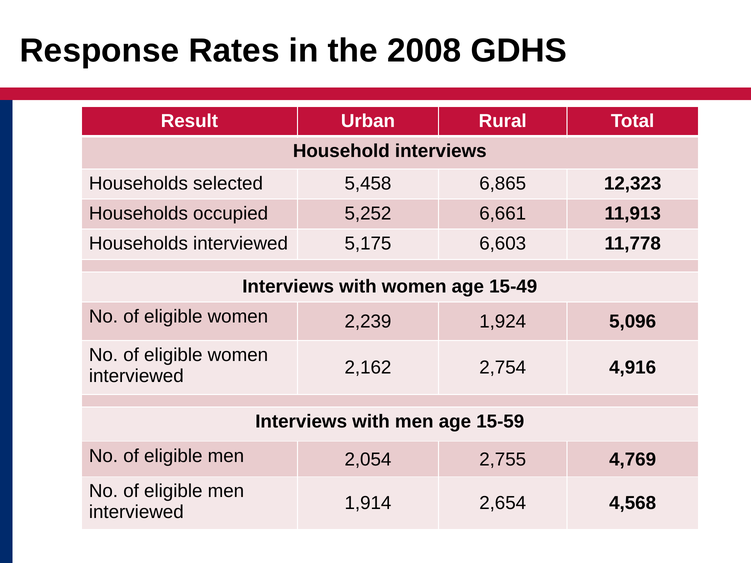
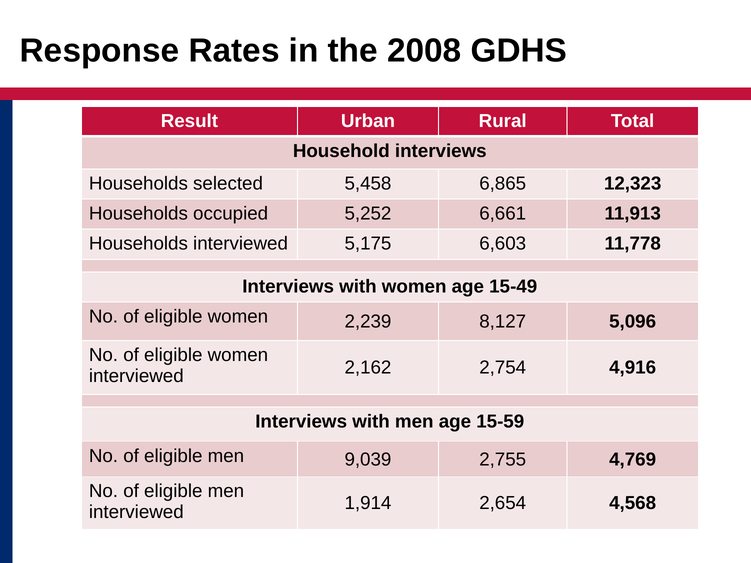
1,924: 1,924 -> 8,127
2,054: 2,054 -> 9,039
